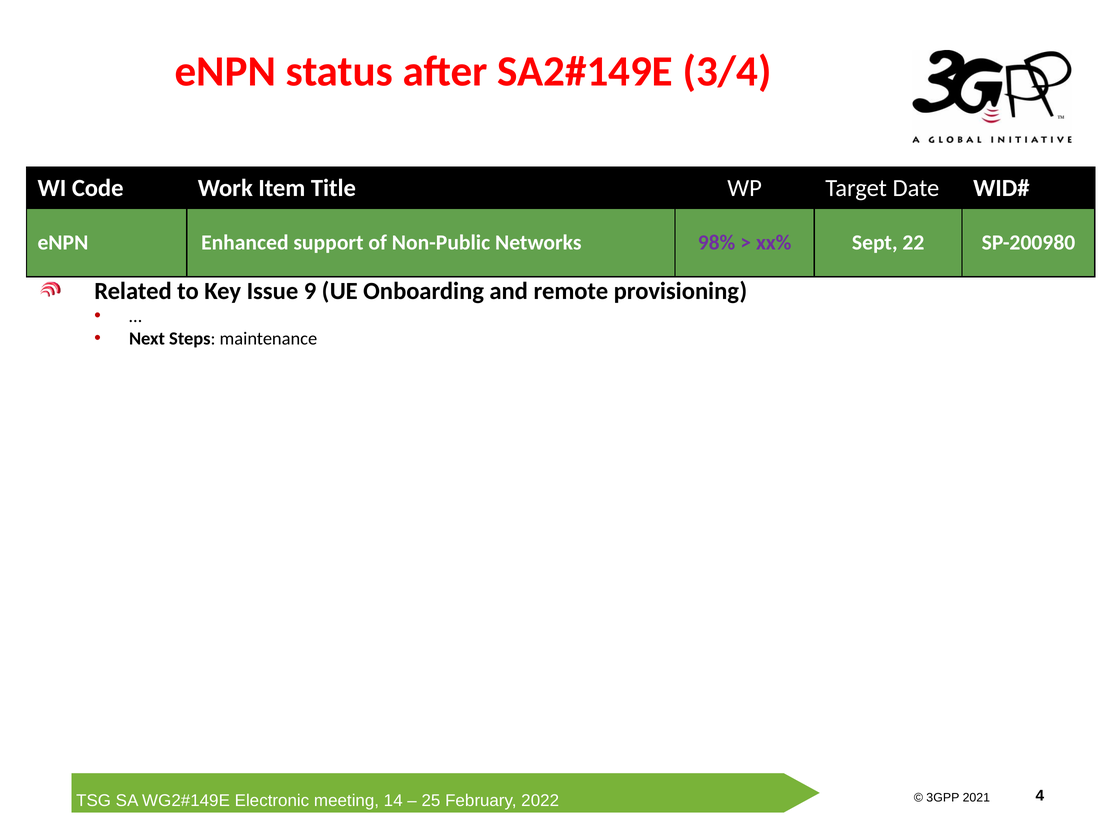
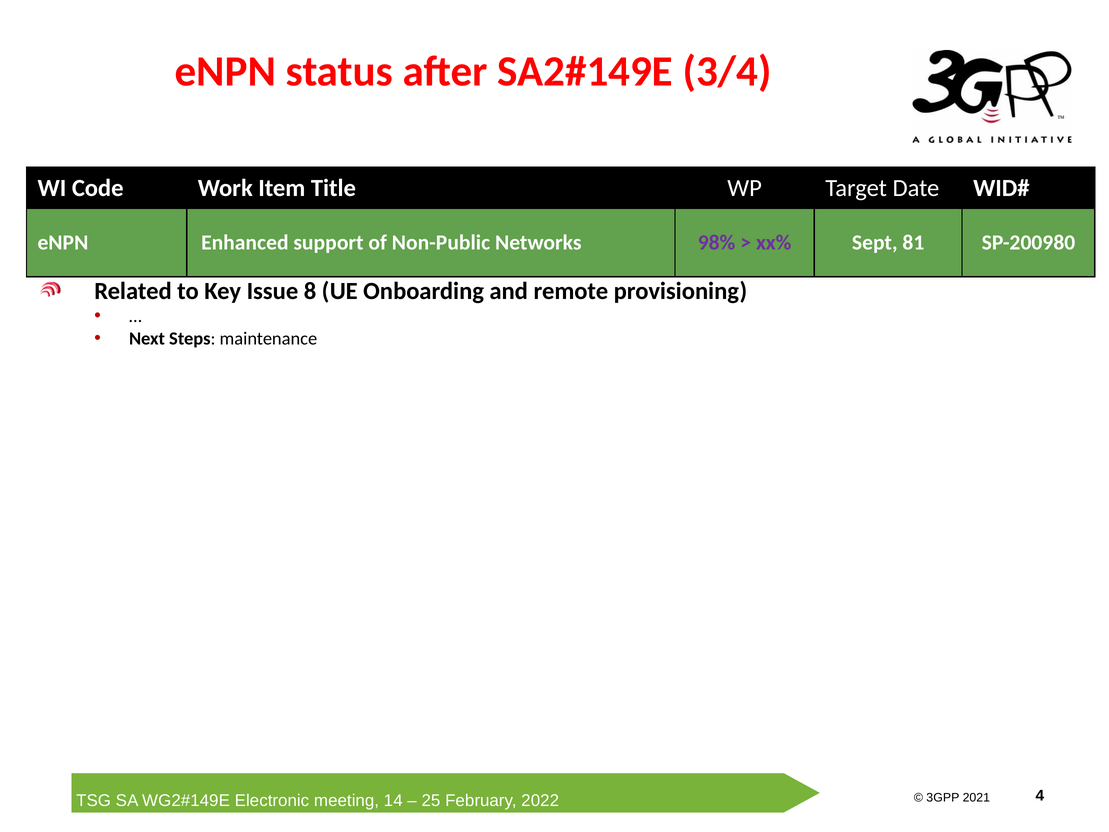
22: 22 -> 81
9: 9 -> 8
